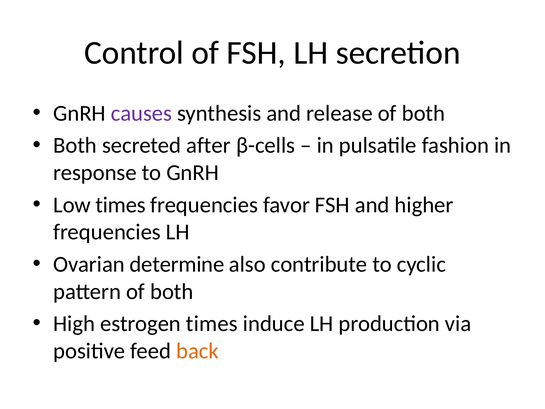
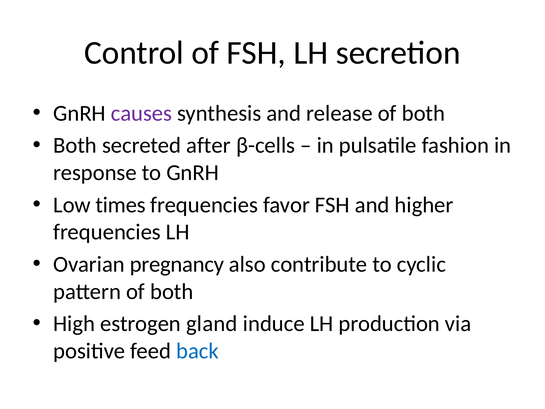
determine: determine -> pregnancy
estrogen times: times -> gland
back colour: orange -> blue
